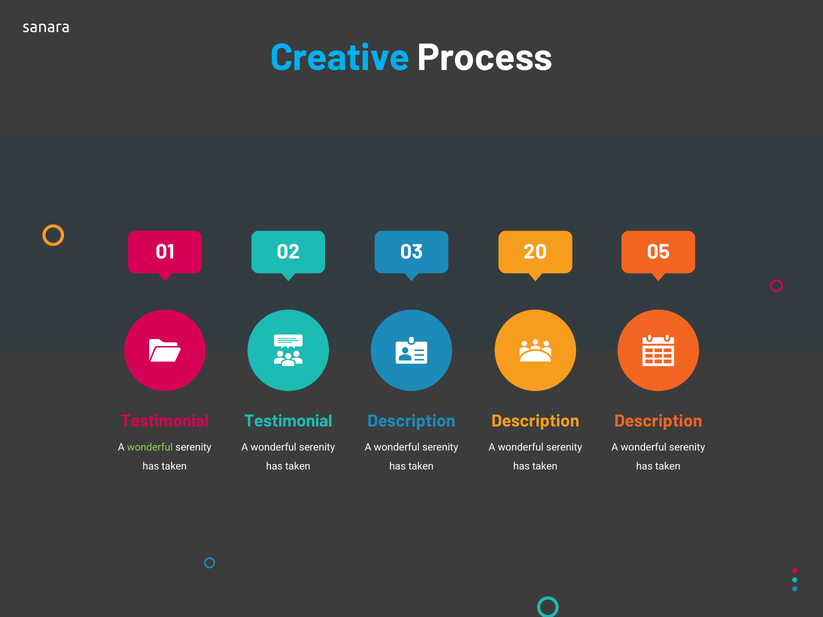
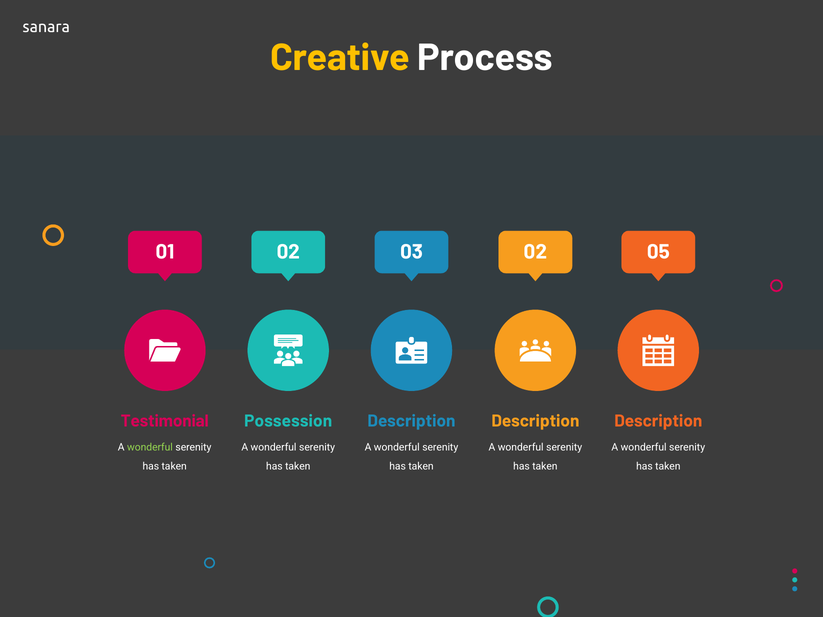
Creative colour: light blue -> yellow
01 20: 20 -> 02
Testimonial at (288, 421): Testimonial -> Possession
